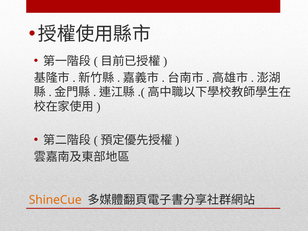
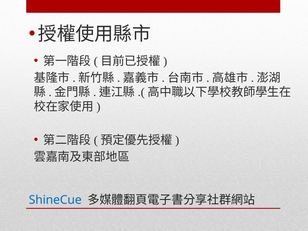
ShineCue colour: orange -> blue
